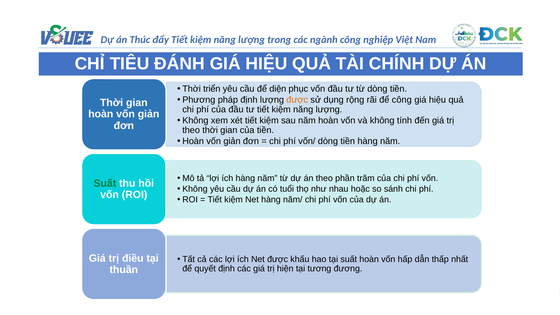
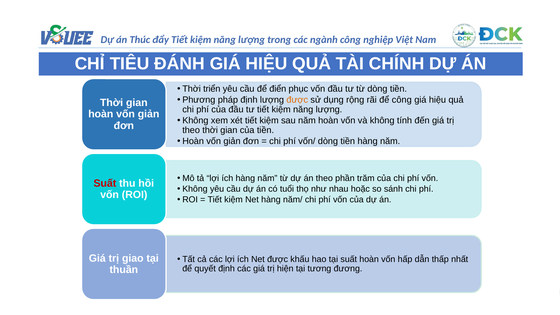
diện: diện -> điển
Suất at (105, 183) colour: green -> red
điều: điều -> giao
